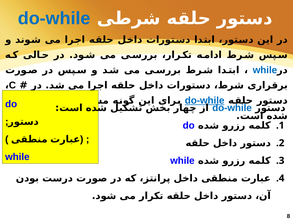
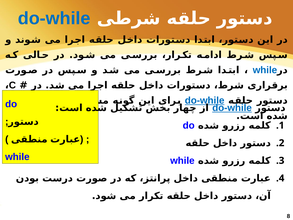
do-while at (232, 108) underline: none -> present
